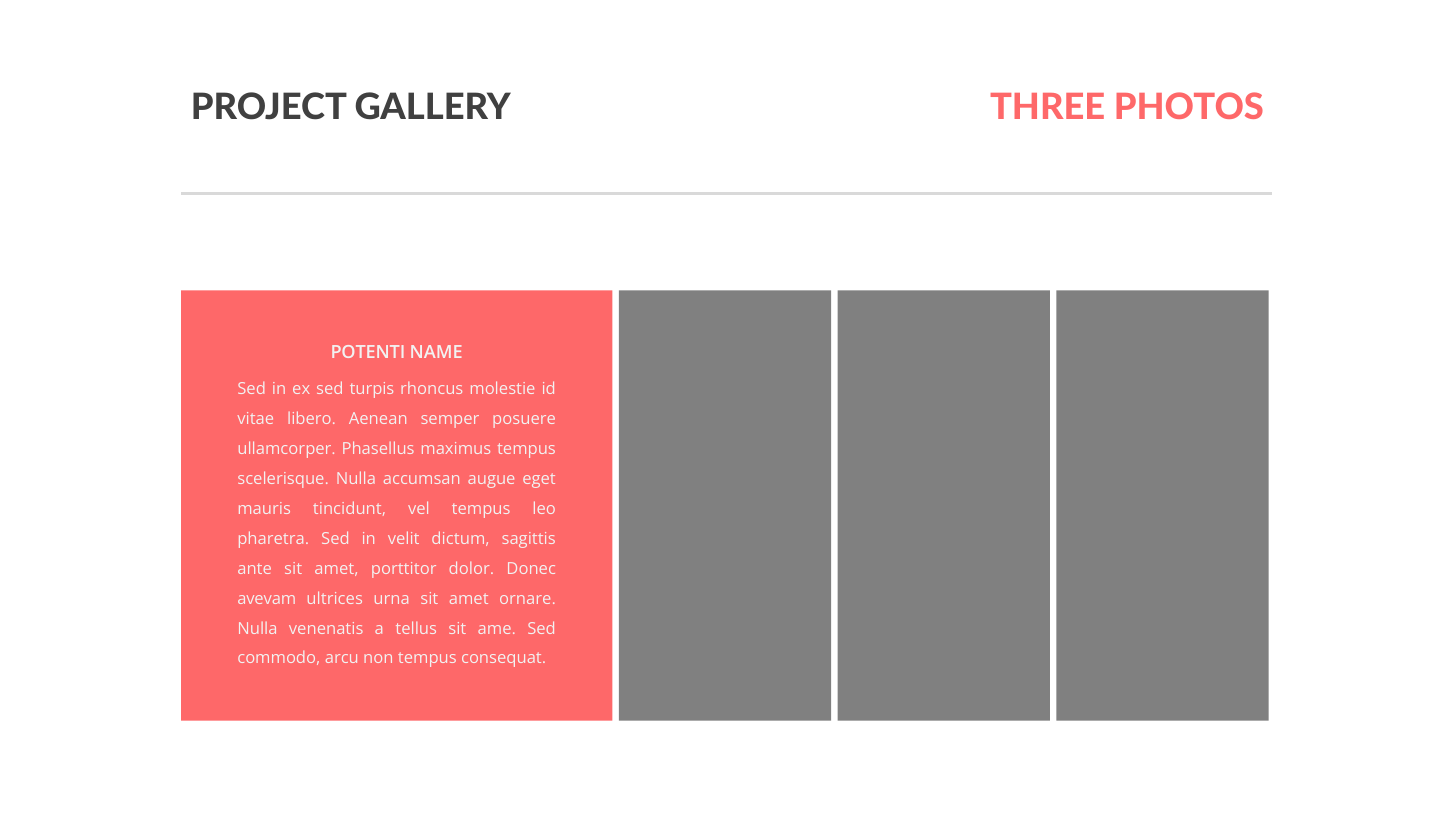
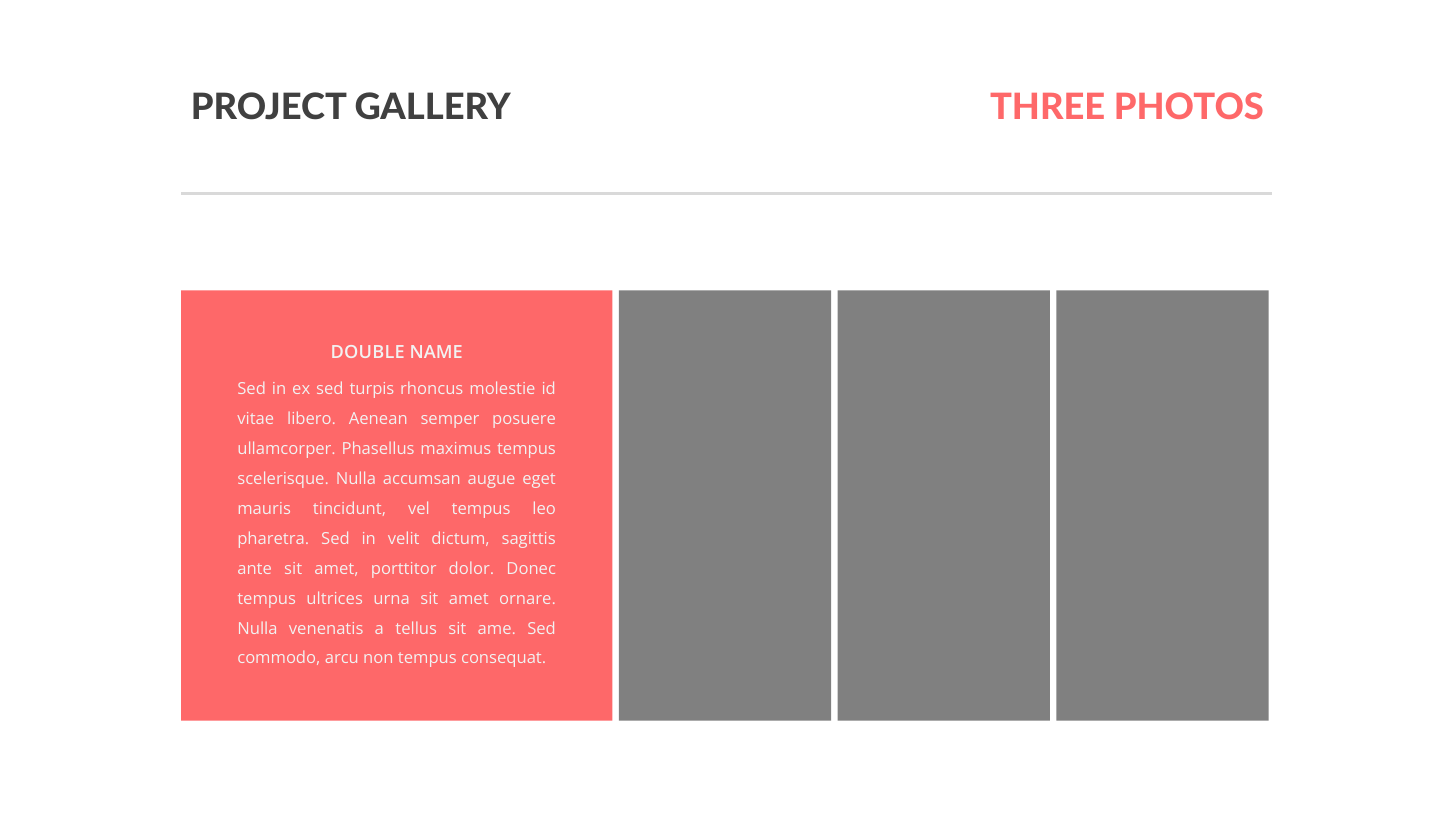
POTENTI: POTENTI -> DOUBLE
avevam at (267, 599): avevam -> tempus
